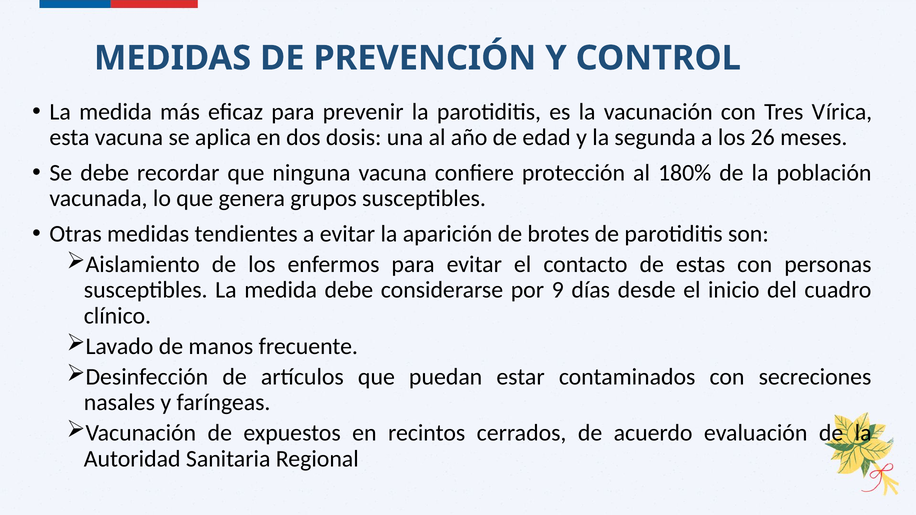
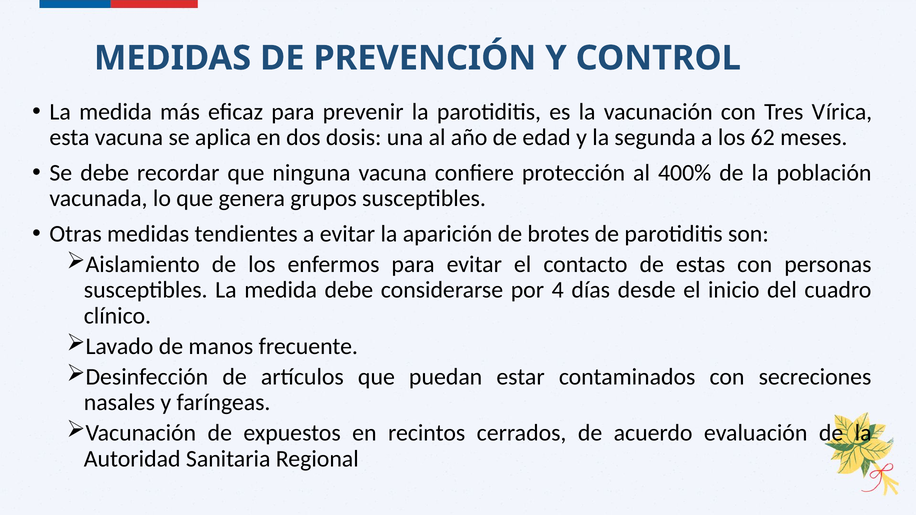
26: 26 -> 62
180%: 180% -> 400%
9: 9 -> 4
